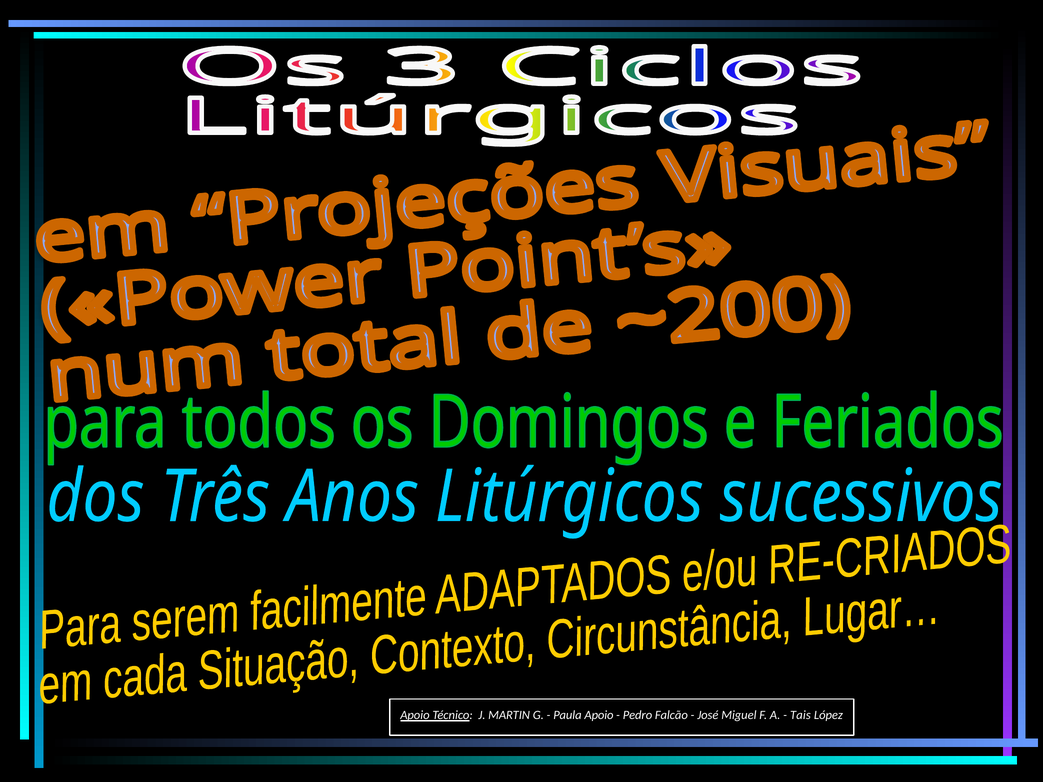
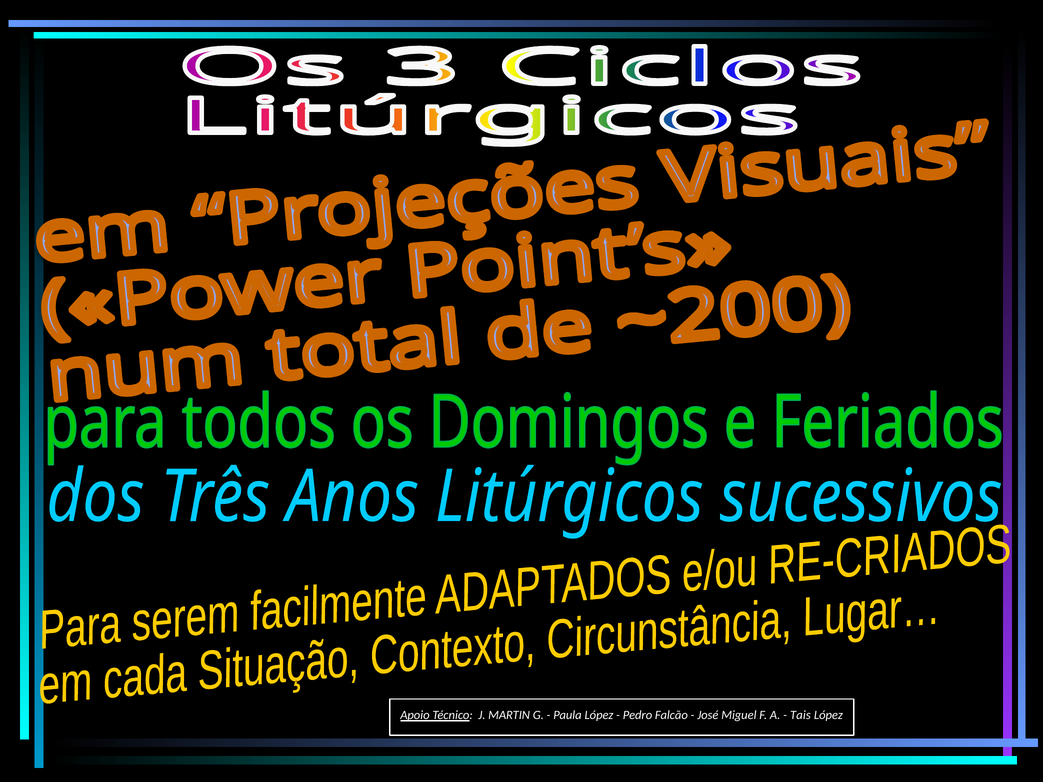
Paula Apoio: Apoio -> López
